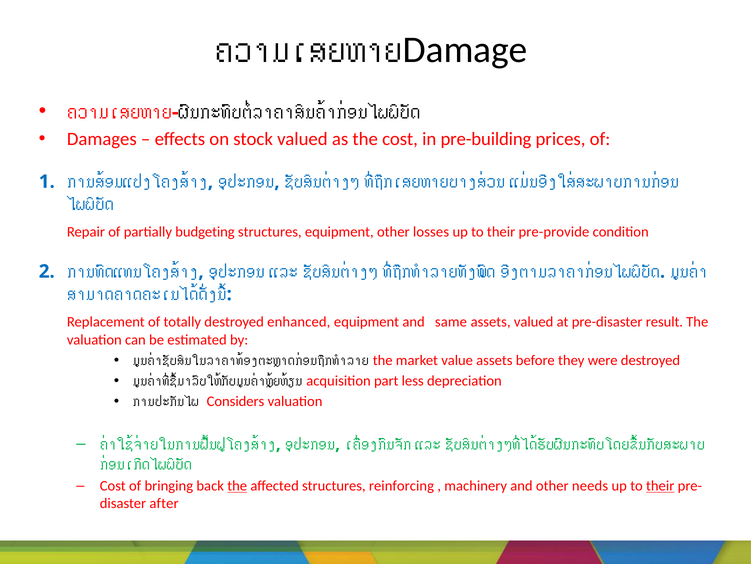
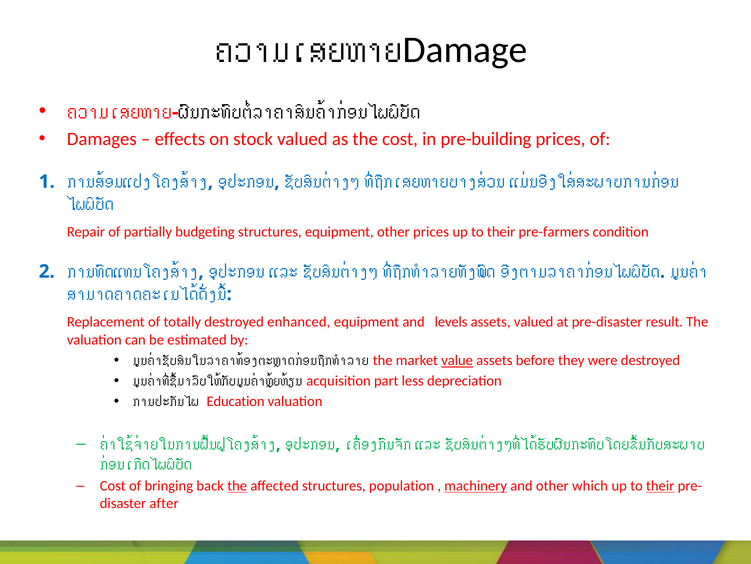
other losses: losses -> prices
pre-provide: pre-provide -> pre-farmers
same: same -> levels
value underline: none -> present
Considers: Considers -> Education
reinforcing: reinforcing -> population
machinery underline: none -> present
needs: needs -> which
